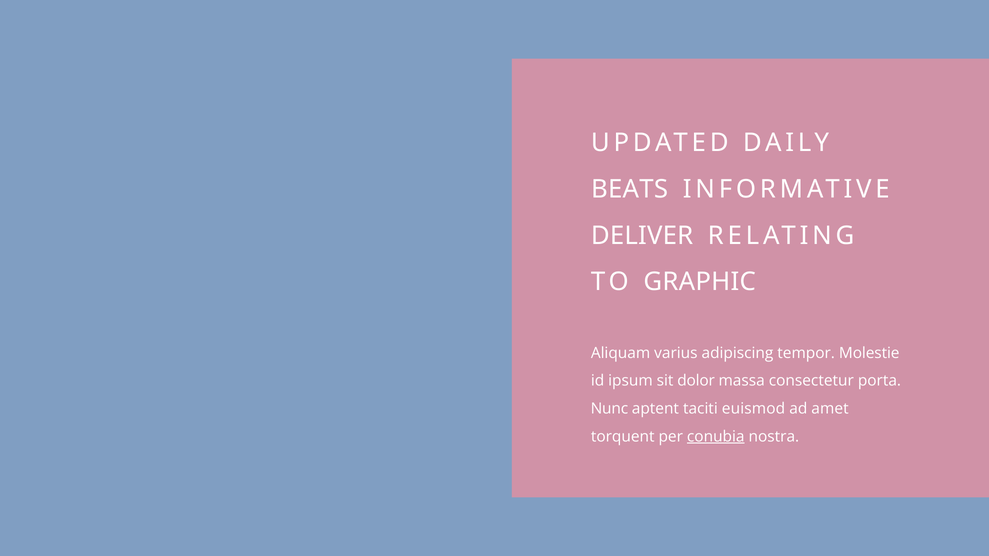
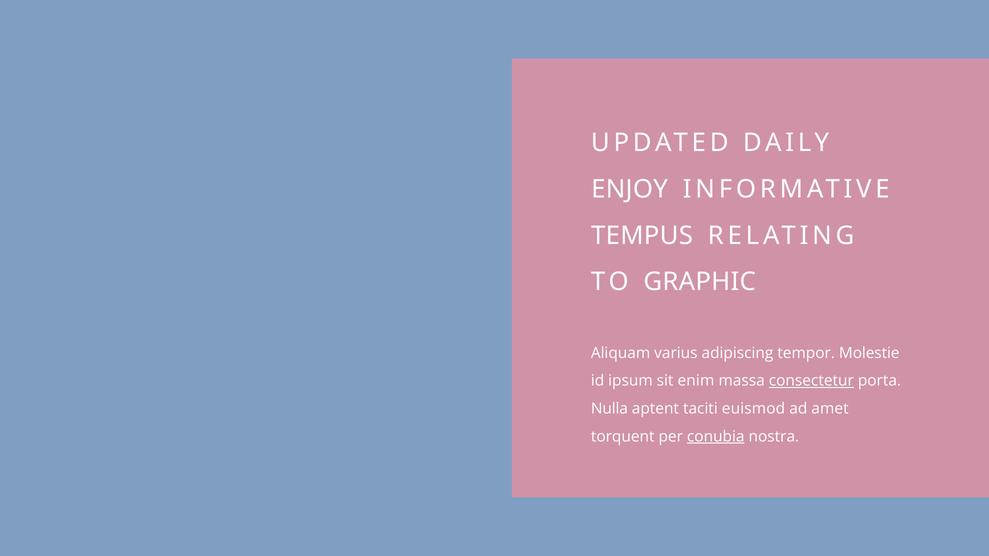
BEATS: BEATS -> ENJOY
DELIVER: DELIVER -> TEMPUS
dolor: dolor -> enim
consectetur underline: none -> present
Nunc: Nunc -> Nulla
